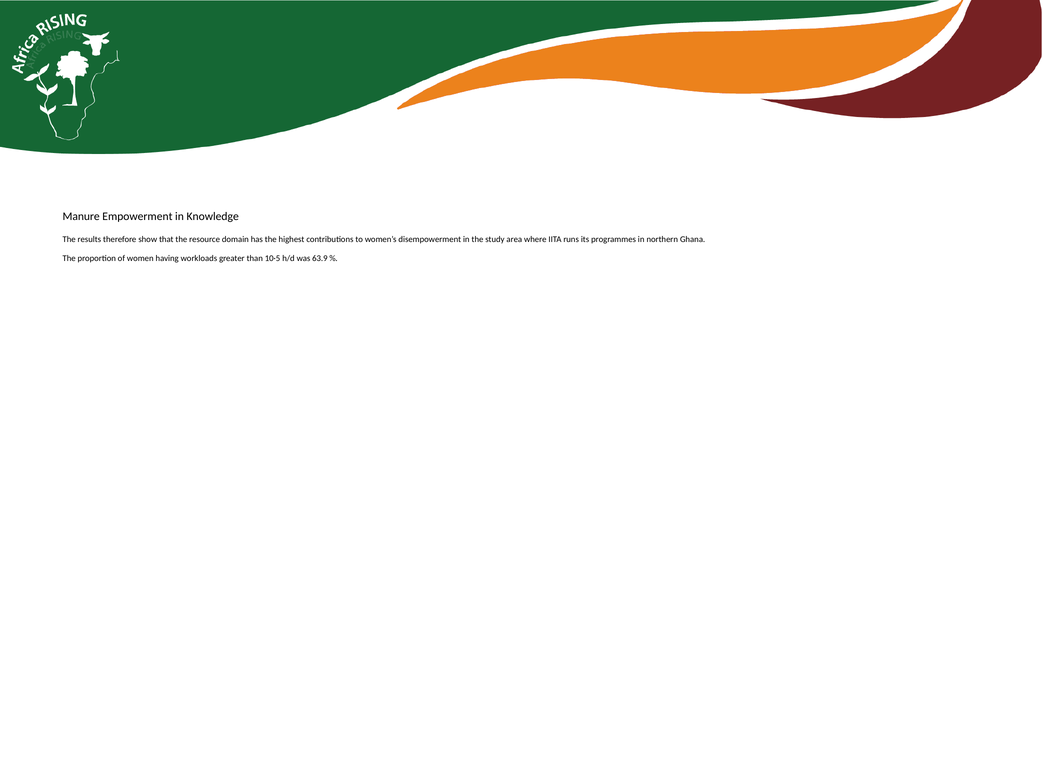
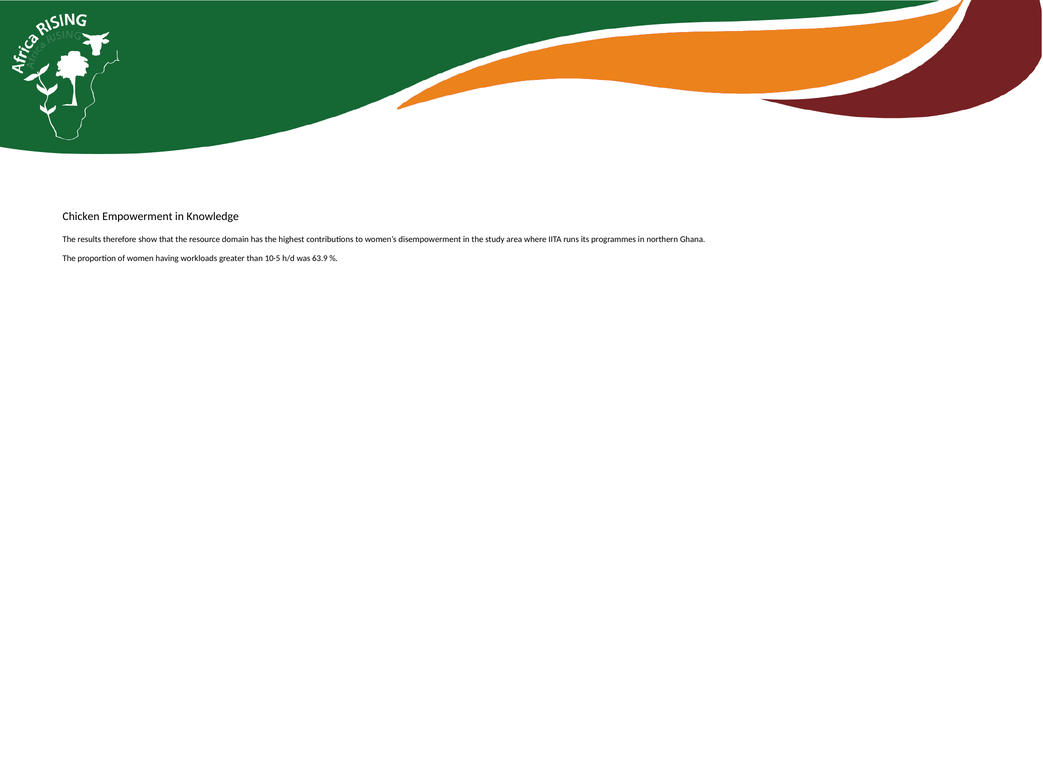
Manure: Manure -> Chicken
